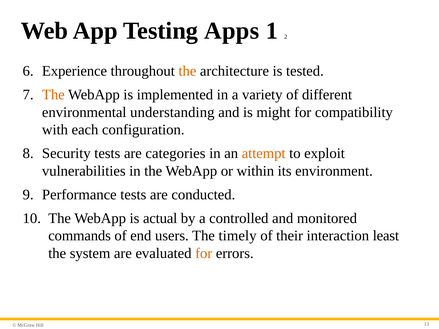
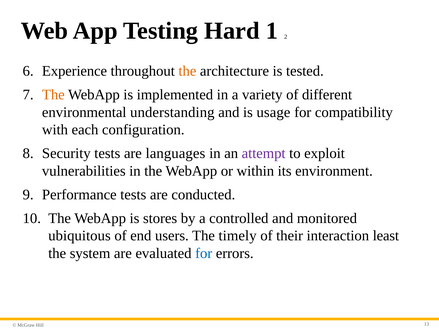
Apps: Apps -> Hard
might: might -> usage
categories: categories -> languages
attempt colour: orange -> purple
actual: actual -> stores
commands: commands -> ubiquitous
for at (204, 254) colour: orange -> blue
